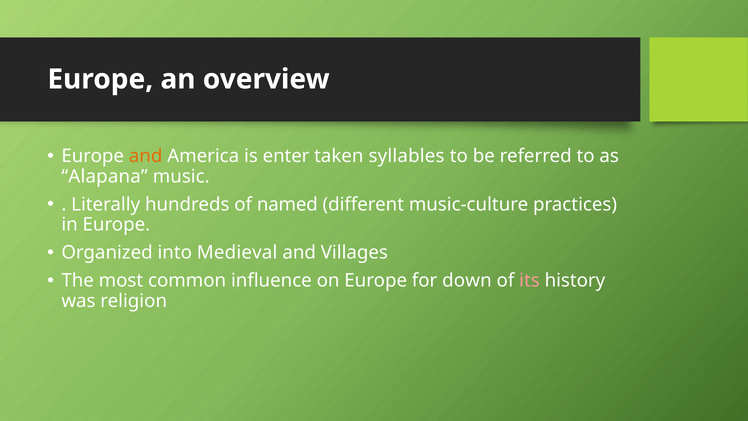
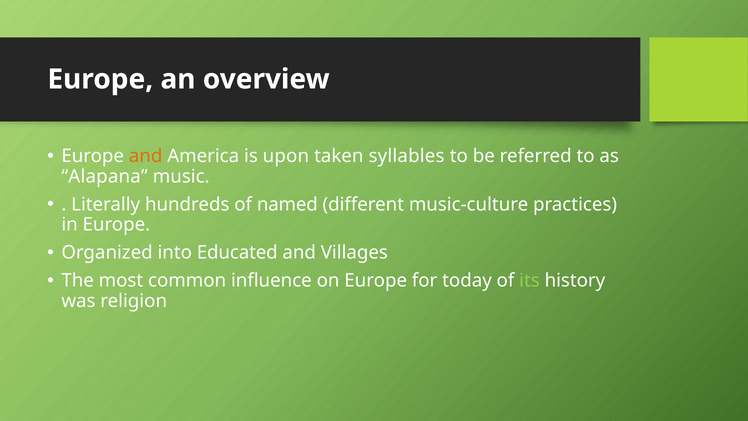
enter: enter -> upon
Medieval: Medieval -> Educated
down: down -> today
its colour: pink -> light green
